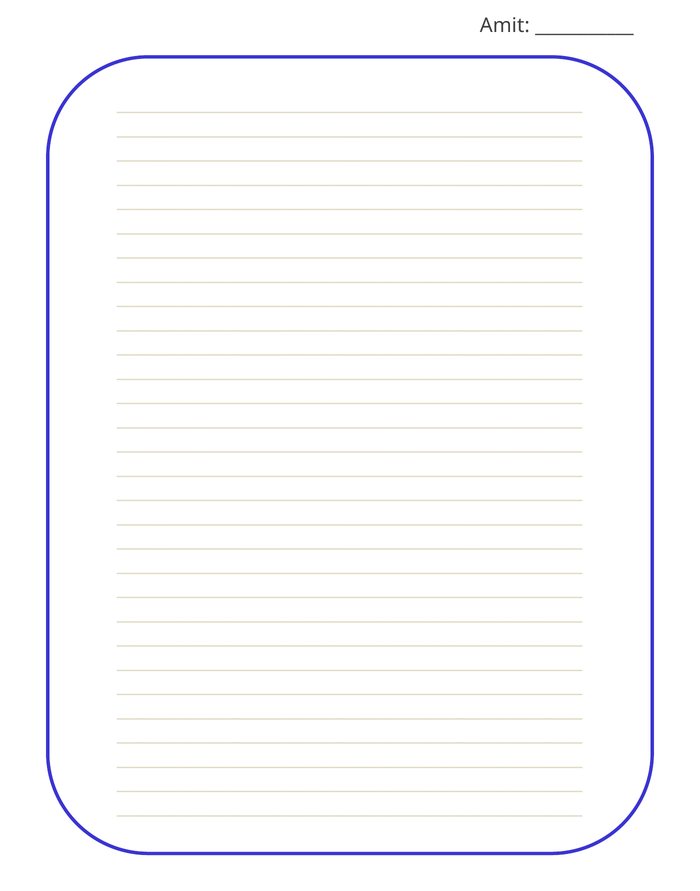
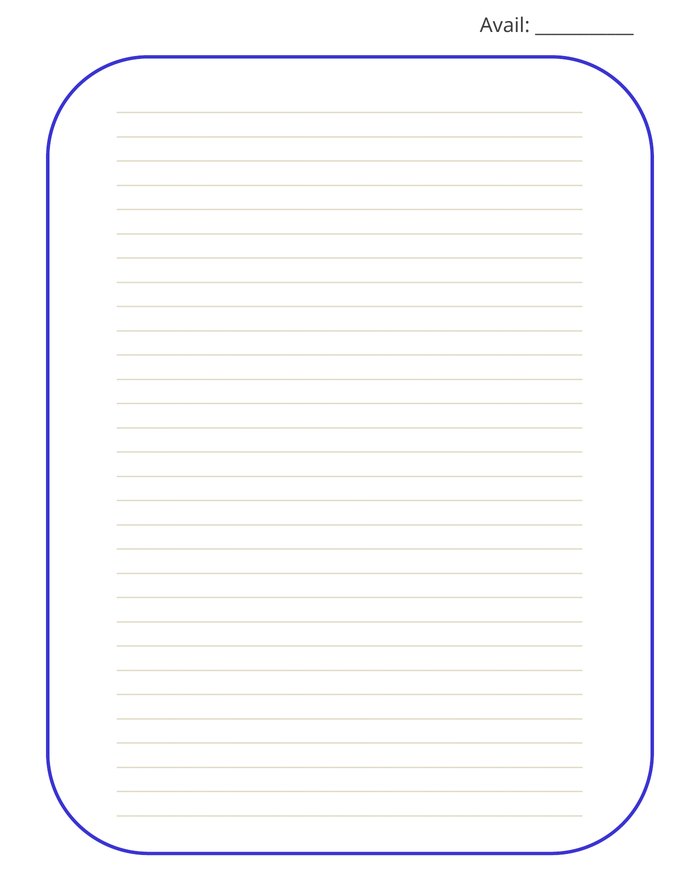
Amit: Amit -> Avail
